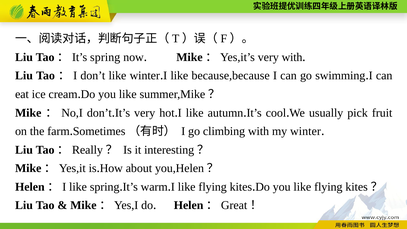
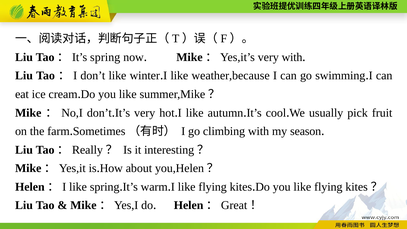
because,because: because,because -> weather,because
my winter: winter -> season
